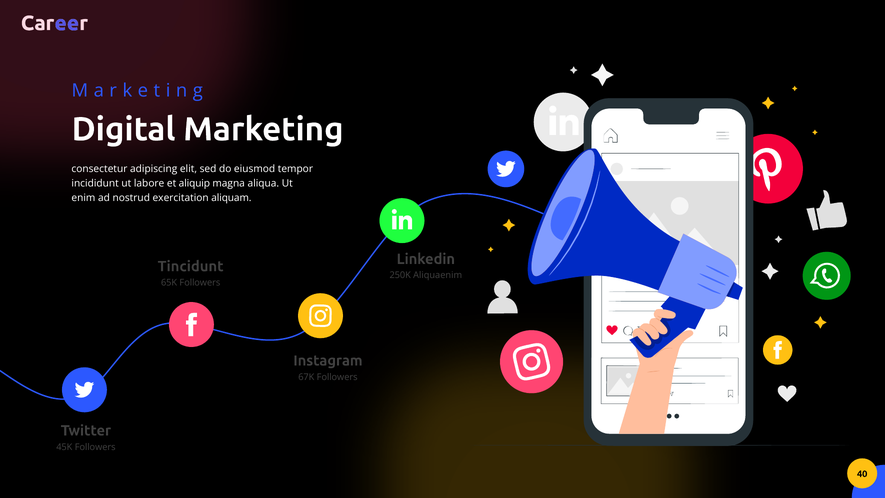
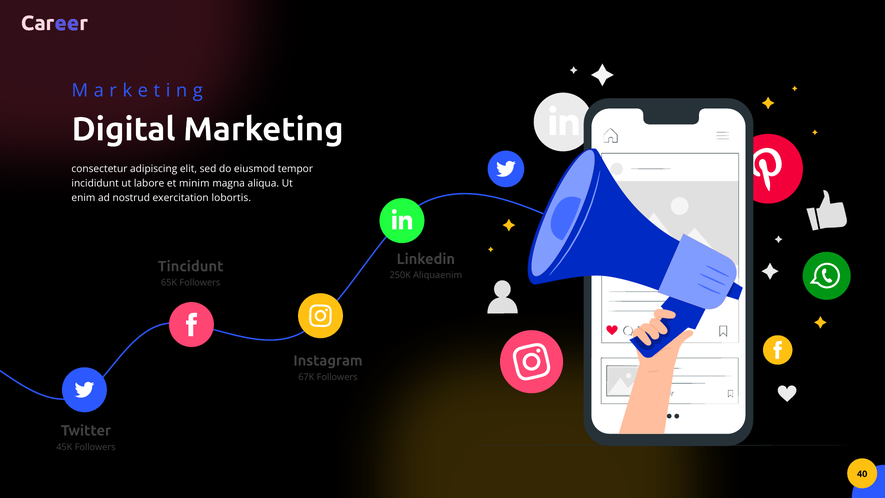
aliquip: aliquip -> minim
aliquam: aliquam -> lobortis
